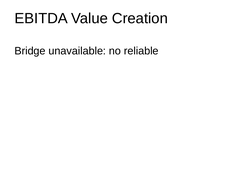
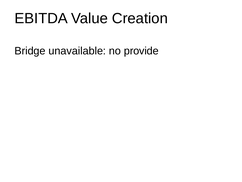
reliable: reliable -> provide
